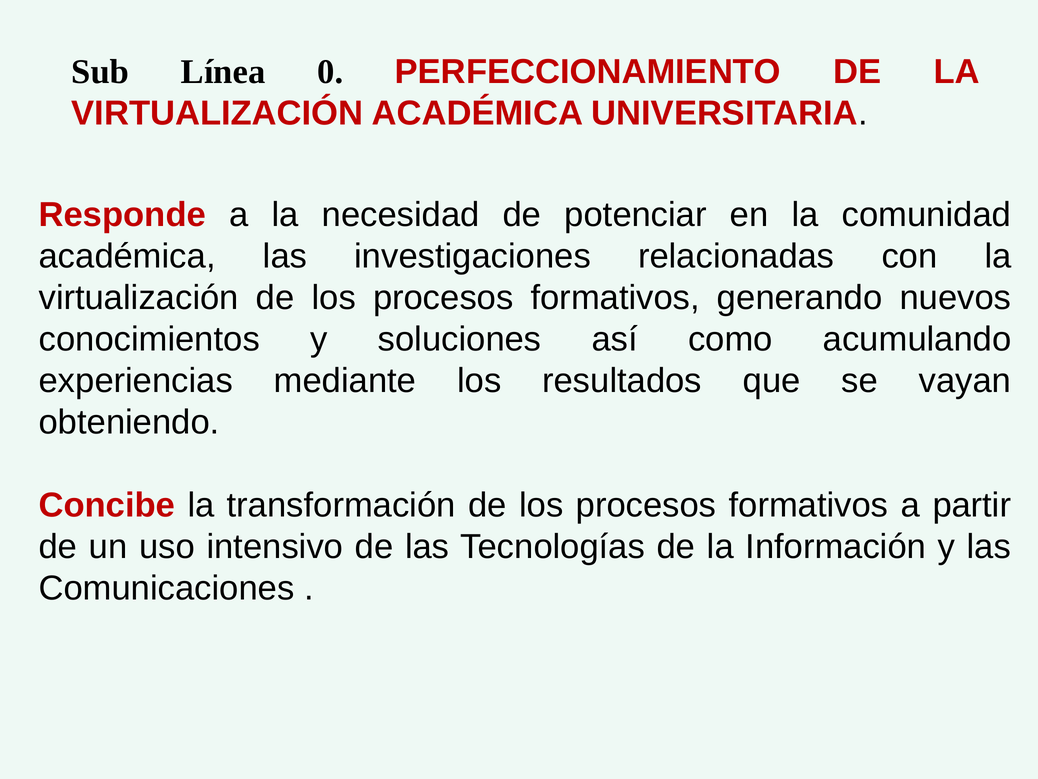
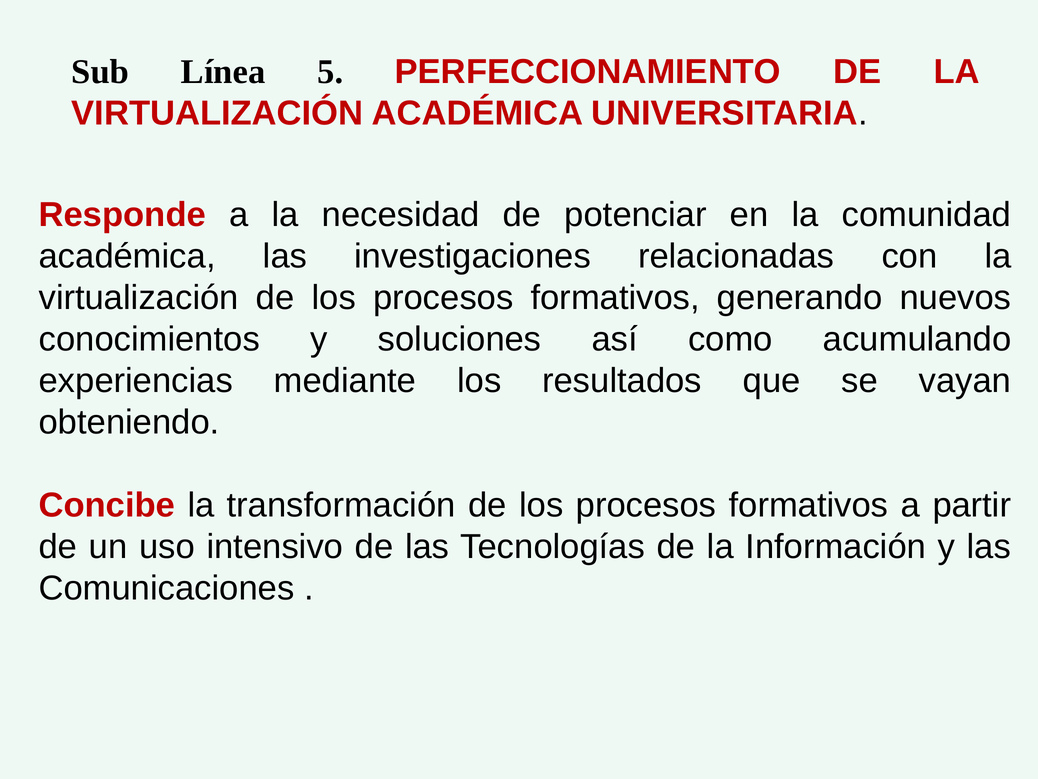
0: 0 -> 5
